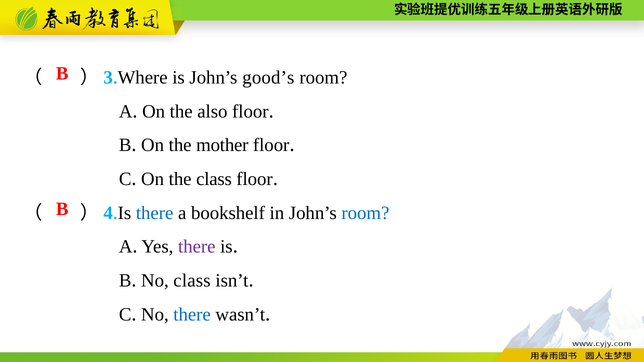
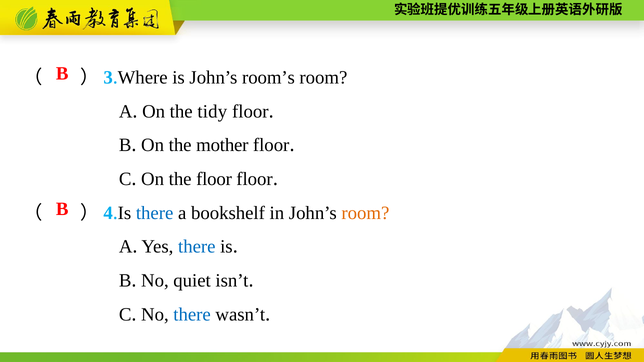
good’s: good’s -> room’s
also: also -> tidy
the class: class -> floor
room at (365, 213) colour: blue -> orange
there at (197, 247) colour: purple -> blue
No class: class -> quiet
